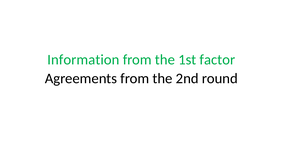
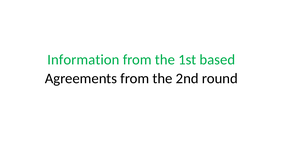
factor: factor -> based
